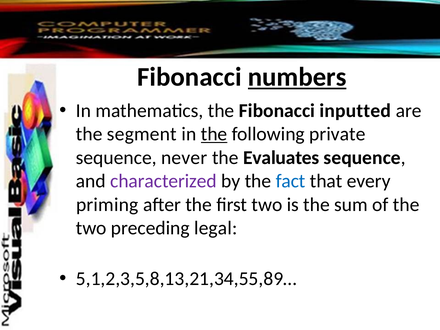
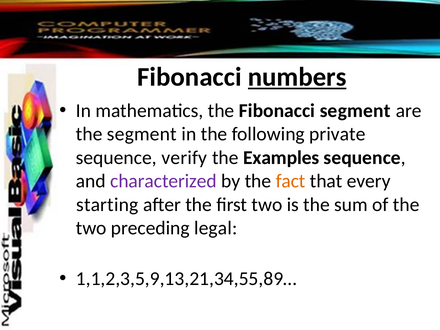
Fibonacci inputted: inputted -> segment
the at (214, 134) underline: present -> none
never: never -> verify
Evaluates: Evaluates -> Examples
fact colour: blue -> orange
priming: priming -> starting
5,1,2,3,5,8,13,21,34,55,89…: 5,1,2,3,5,8,13,21,34,55,89… -> 1,1,2,3,5,9,13,21,34,55,89…
